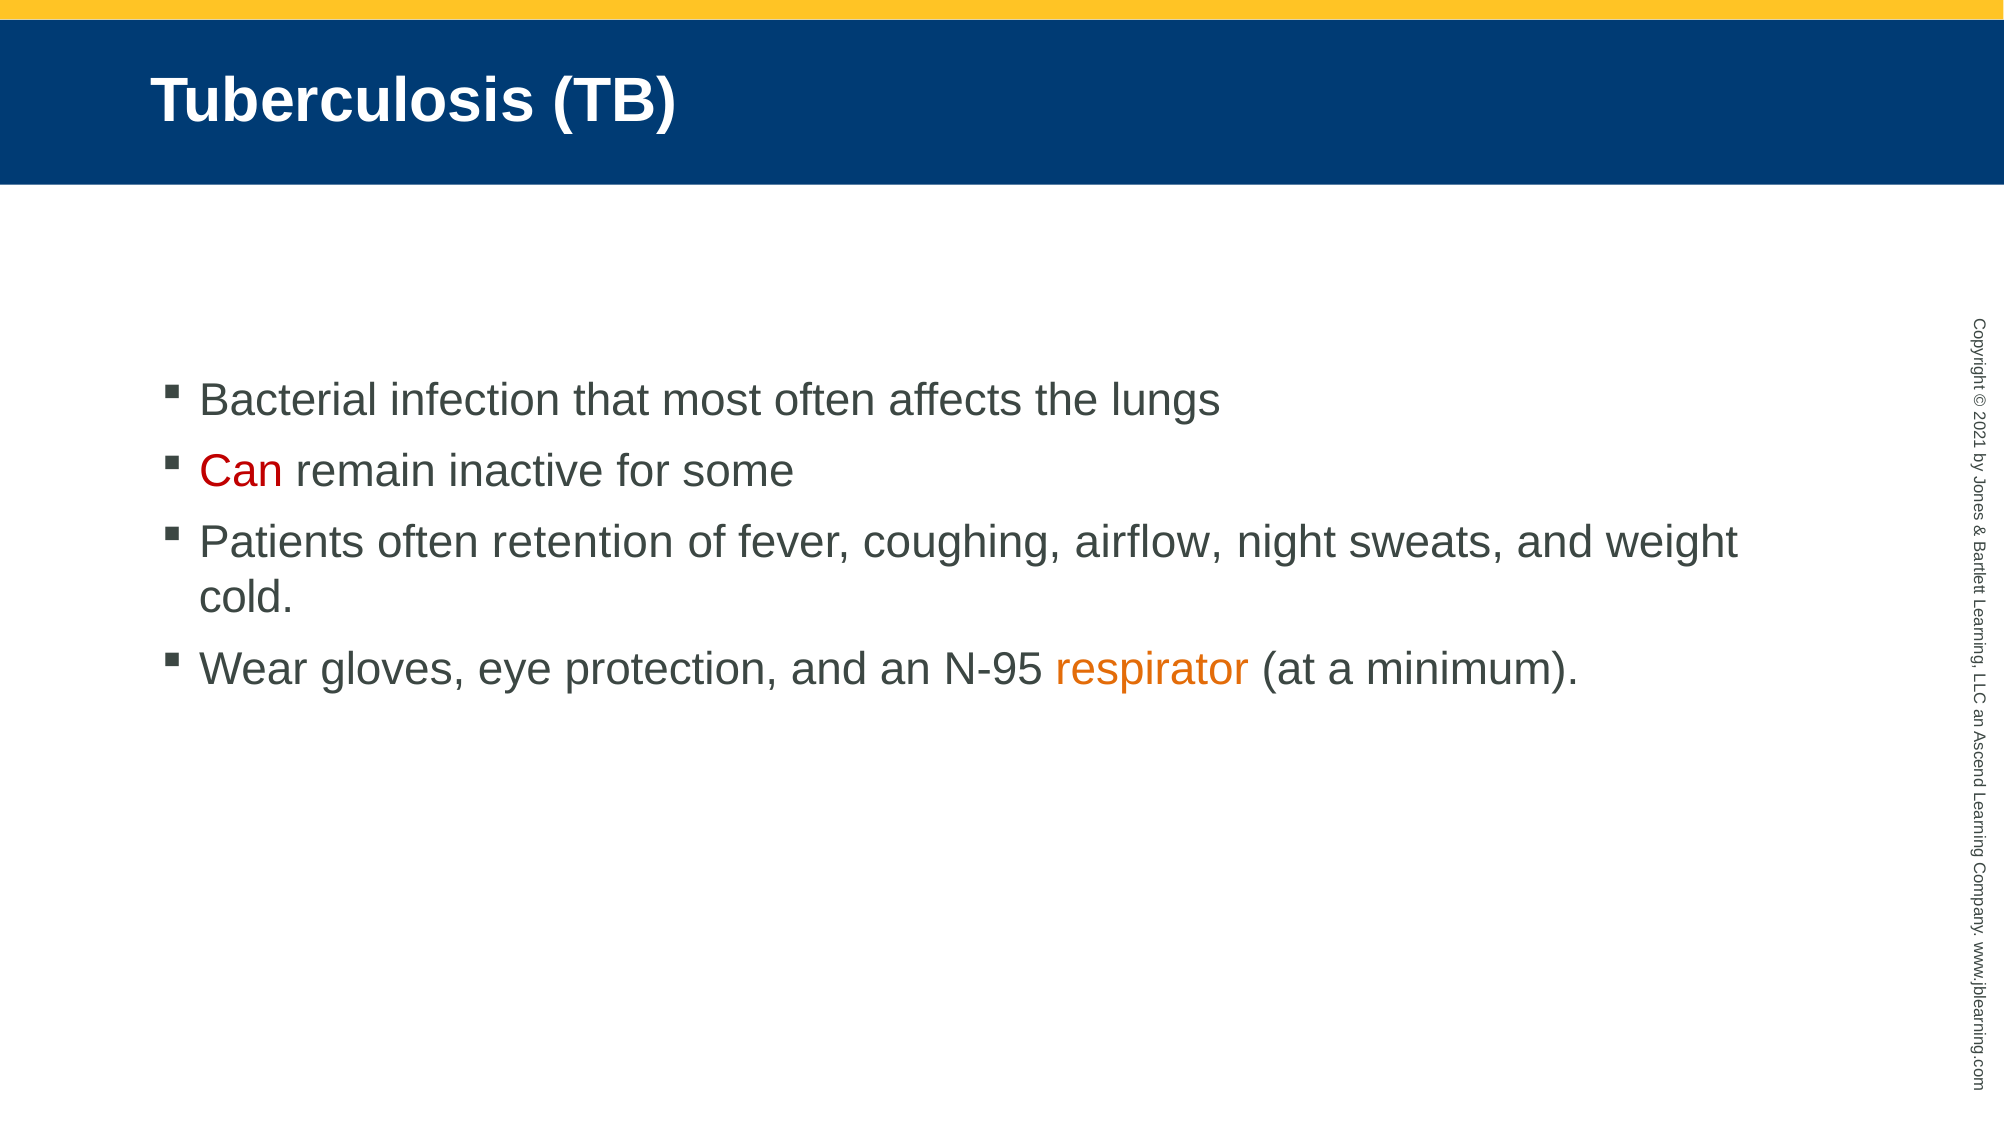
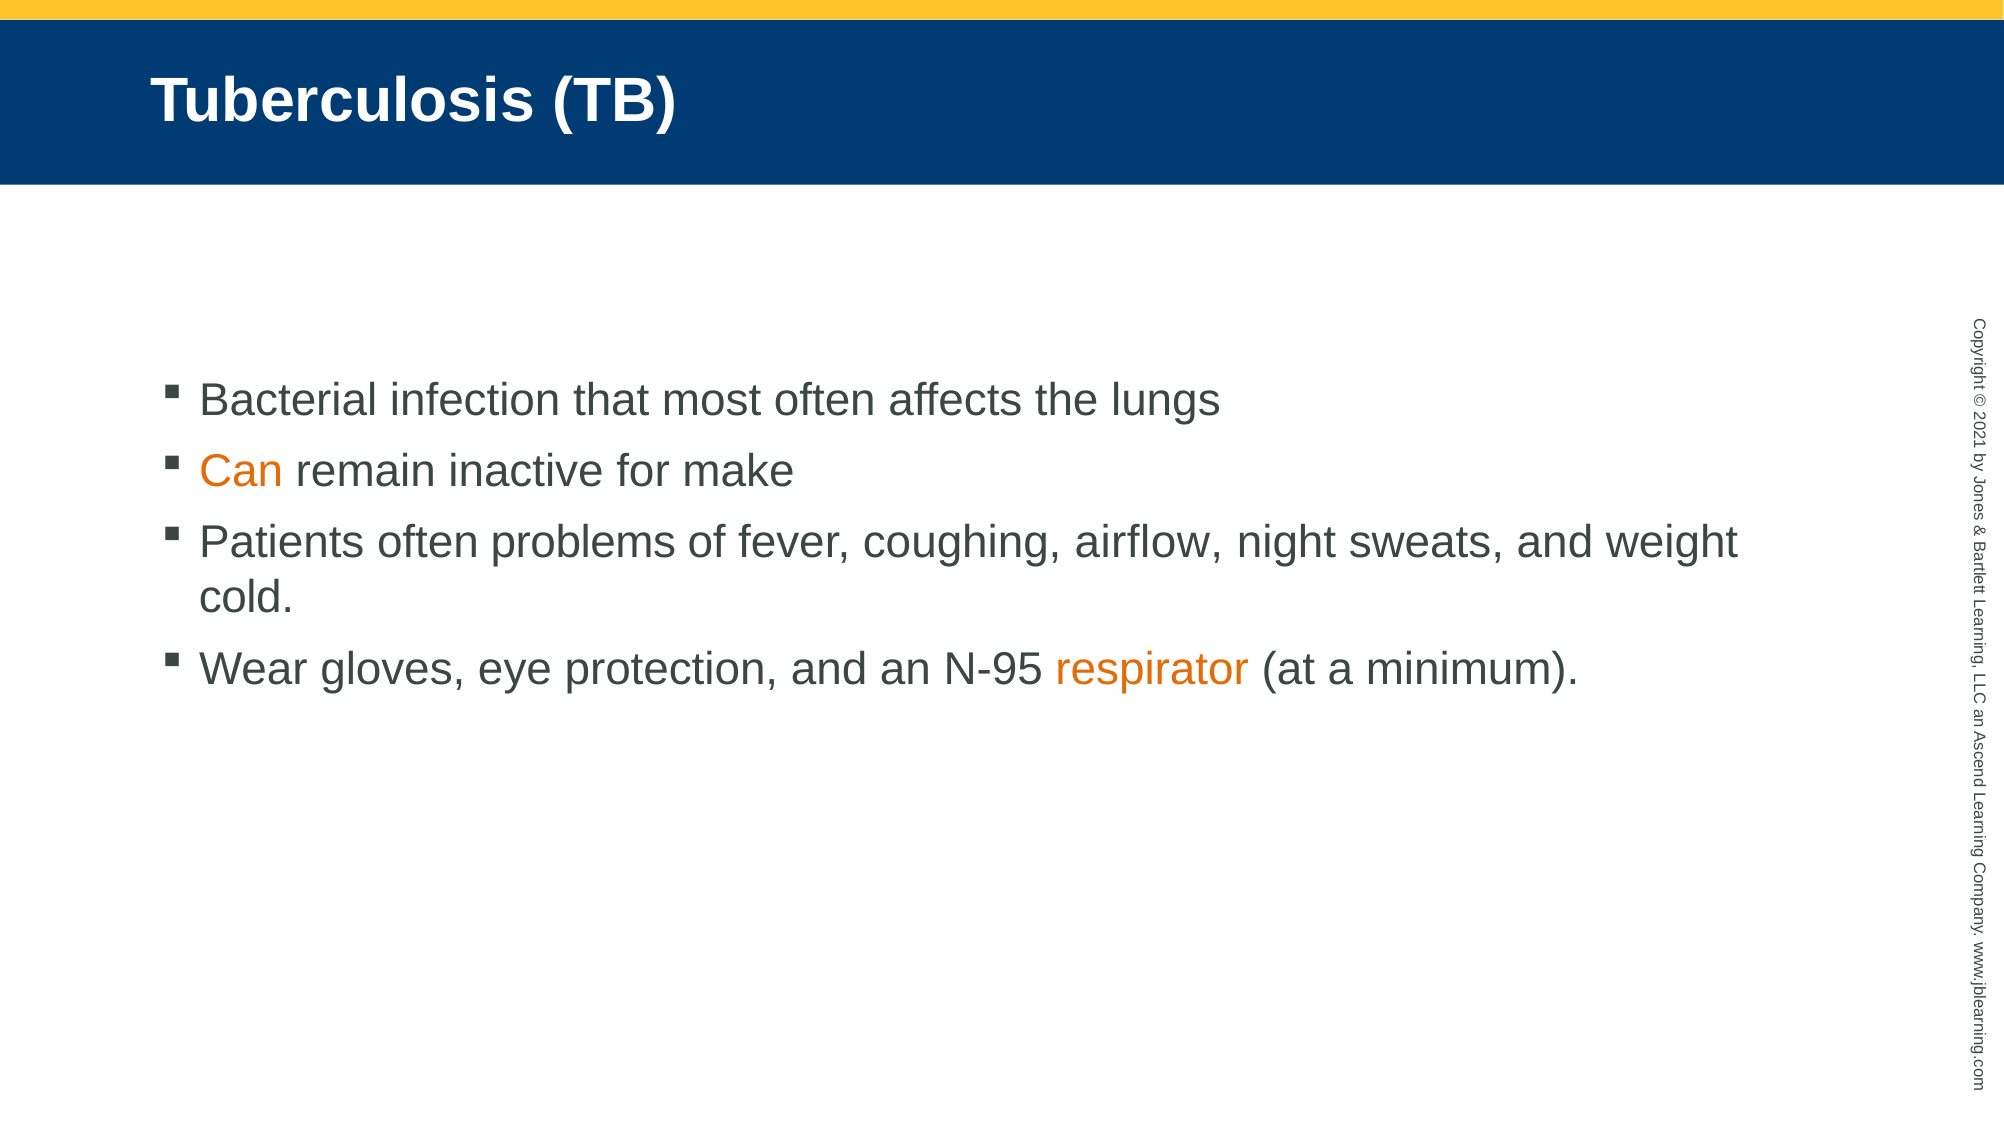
Can colour: red -> orange
some: some -> make
retention: retention -> problems
